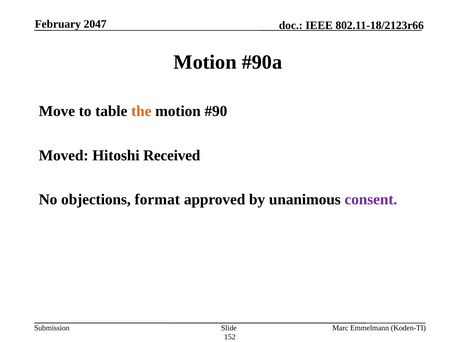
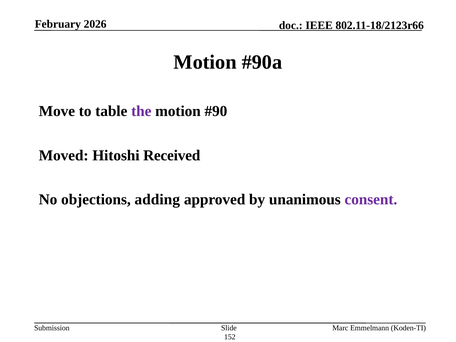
2047: 2047 -> 2026
the colour: orange -> purple
format: format -> adding
